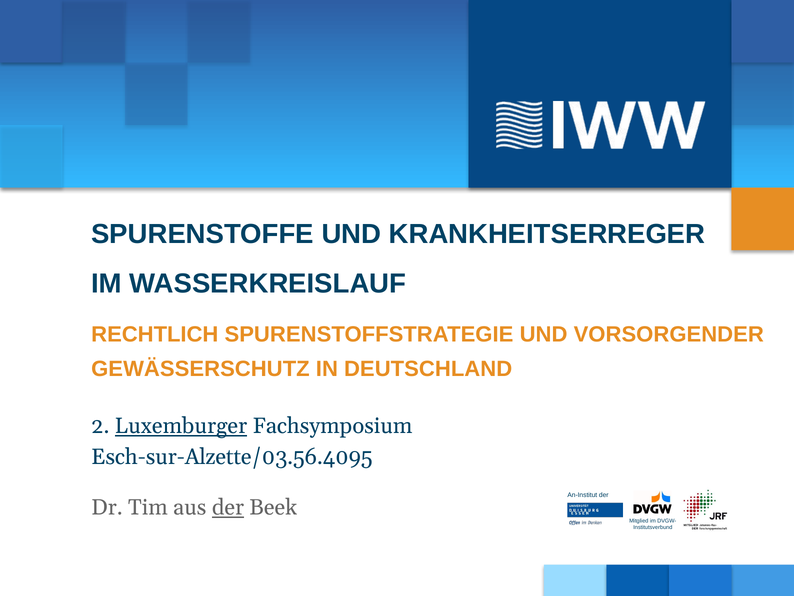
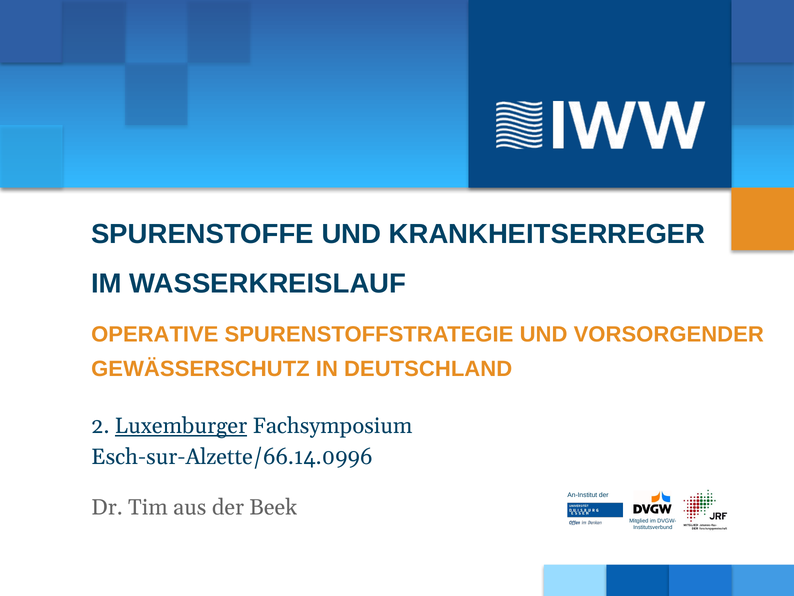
RECHTLICH: RECHTLICH -> OPERATIVE
Esch-sur-Alzette/03.56.4095: Esch-sur-Alzette/03.56.4095 -> Esch-sur-Alzette/66.14.0996
der at (228, 507) underline: present -> none
